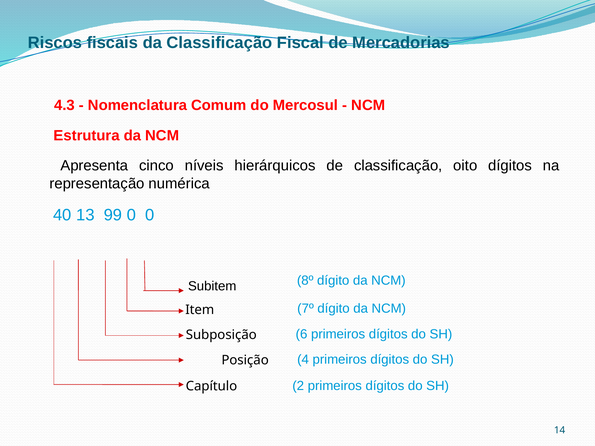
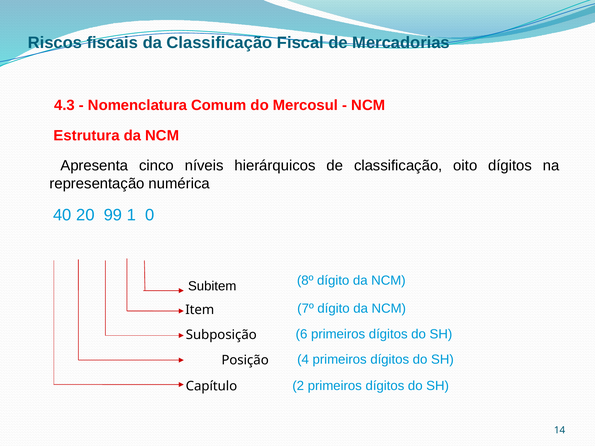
13: 13 -> 20
99 0: 0 -> 1
